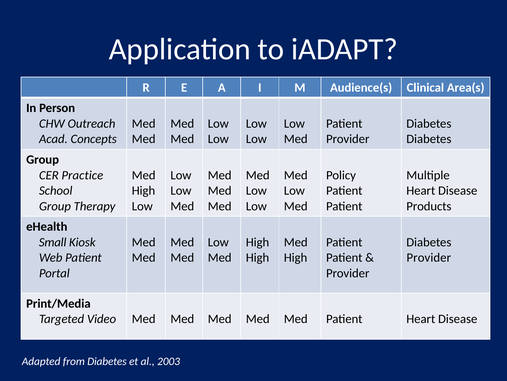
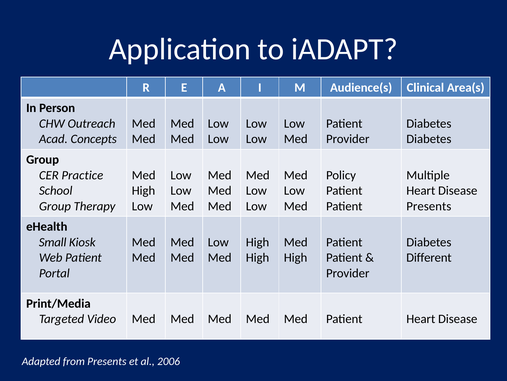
Products at (429, 206): Products -> Presents
Provider at (429, 257): Provider -> Different
from Diabetes: Diabetes -> Presents
2003: 2003 -> 2006
